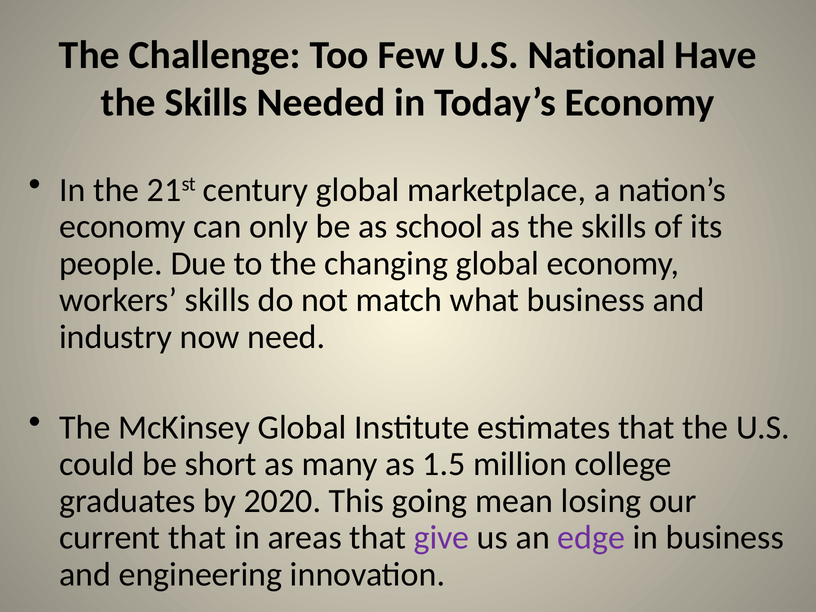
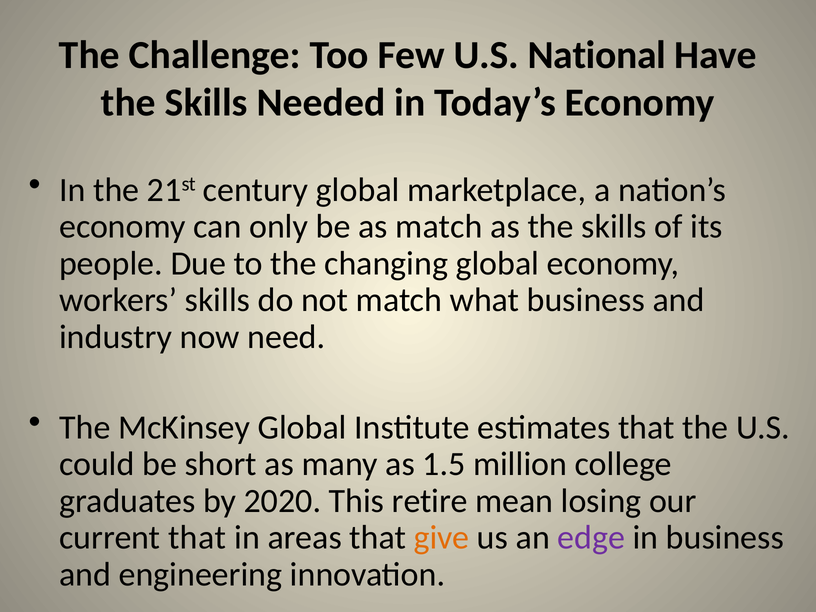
as school: school -> match
going: going -> retire
give colour: purple -> orange
